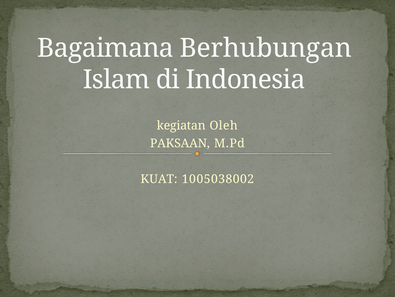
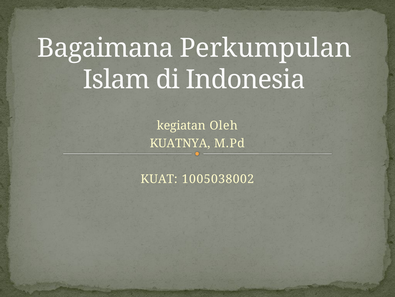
Berhubungan: Berhubungan -> Perkumpulan
PAKSAAN: PAKSAAN -> KUATNYA
